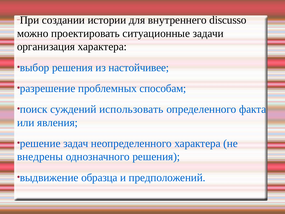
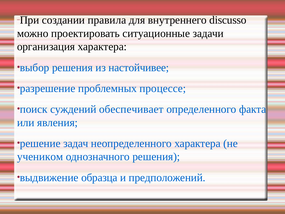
истории: истории -> правила
способам: способам -> процессе
использовать: использовать -> обеспечивает
внедрены: внедрены -> учеником
